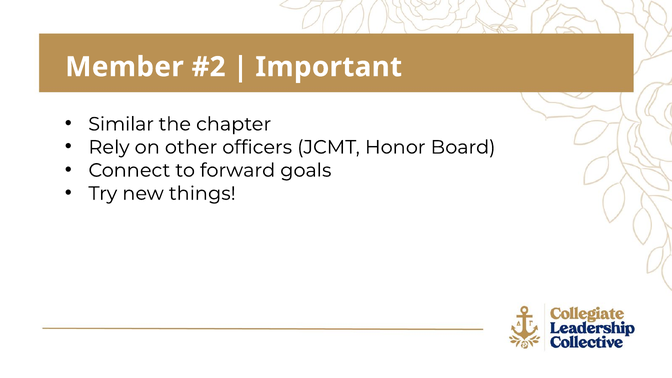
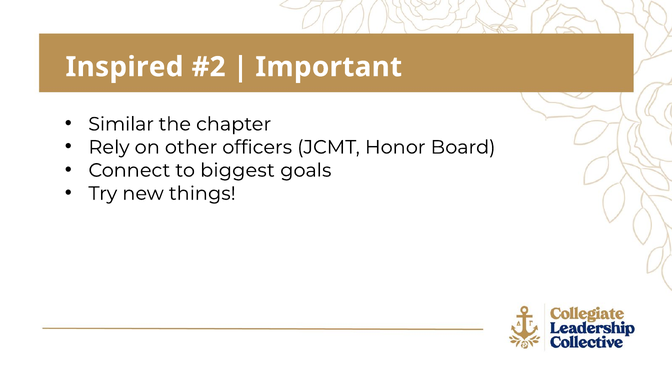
Member: Member -> Inspired
forward: forward -> biggest
